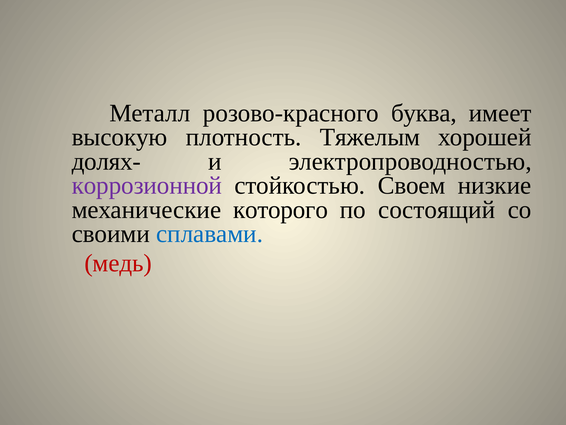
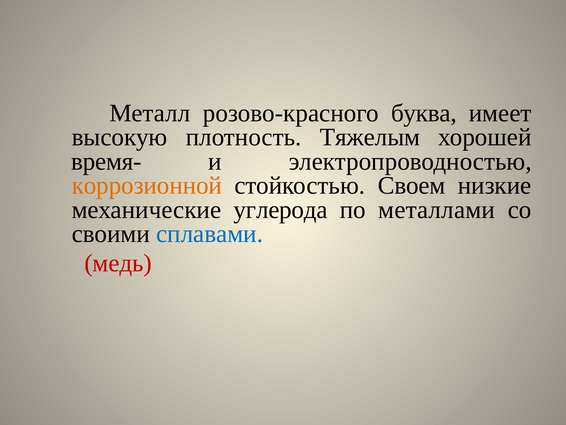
долях-: долях- -> время-
коррозионной colour: purple -> orange
которого: которого -> углерода
состоящий: состоящий -> металлами
